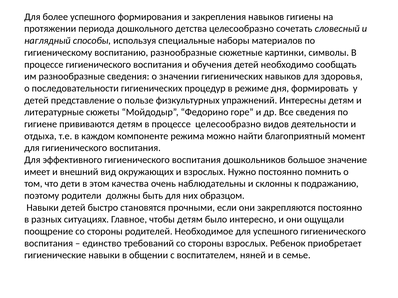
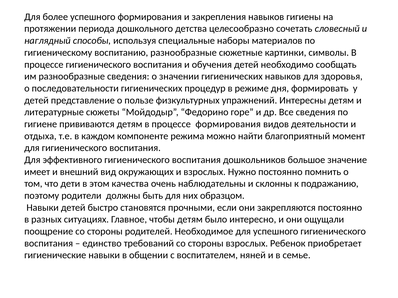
процессе целесообразно: целесообразно -> формирования
